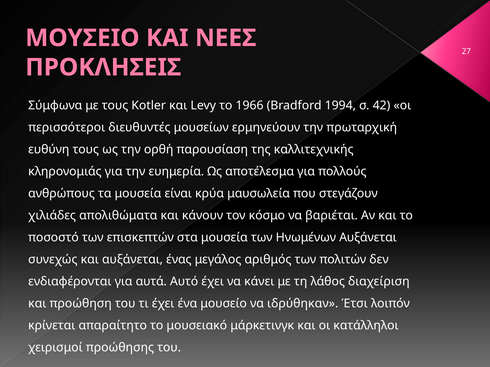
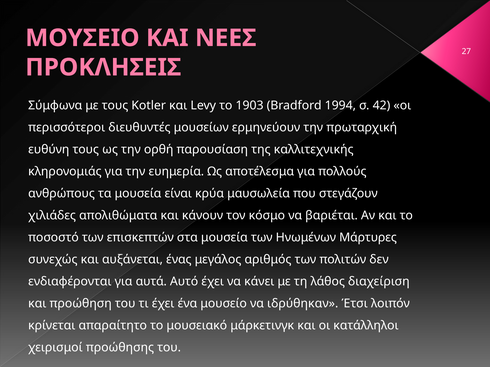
1966: 1966 -> 1903
Ηνωμένων Αυξάνεται: Αυξάνεται -> Μάρτυρες
